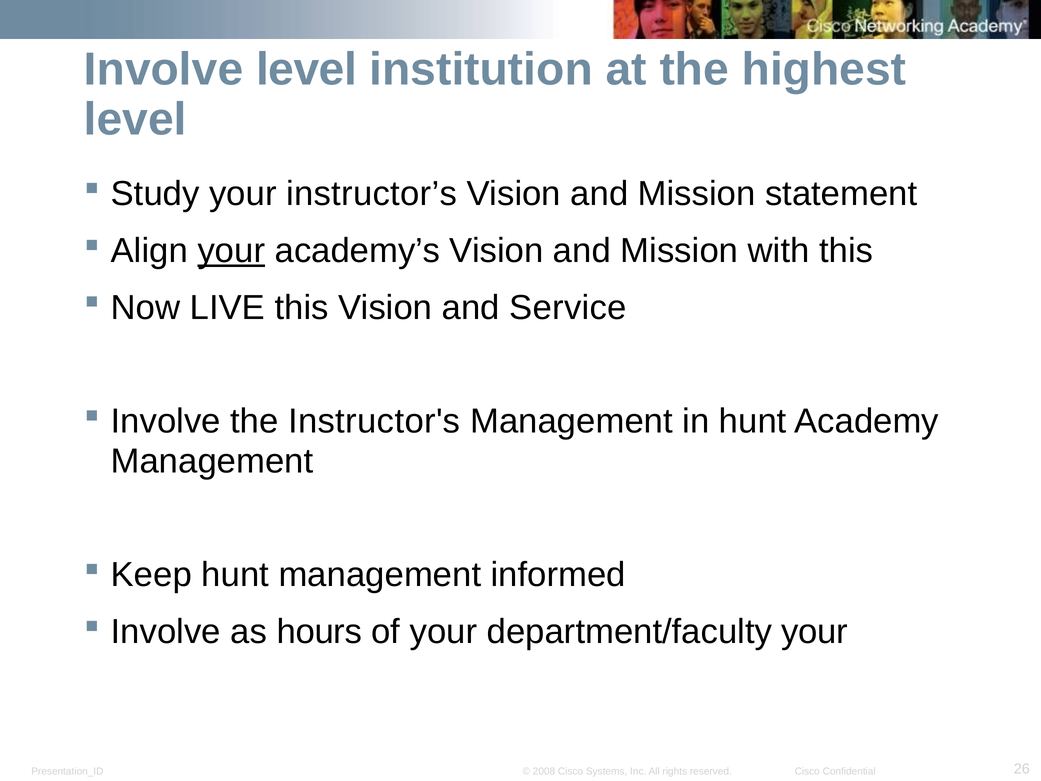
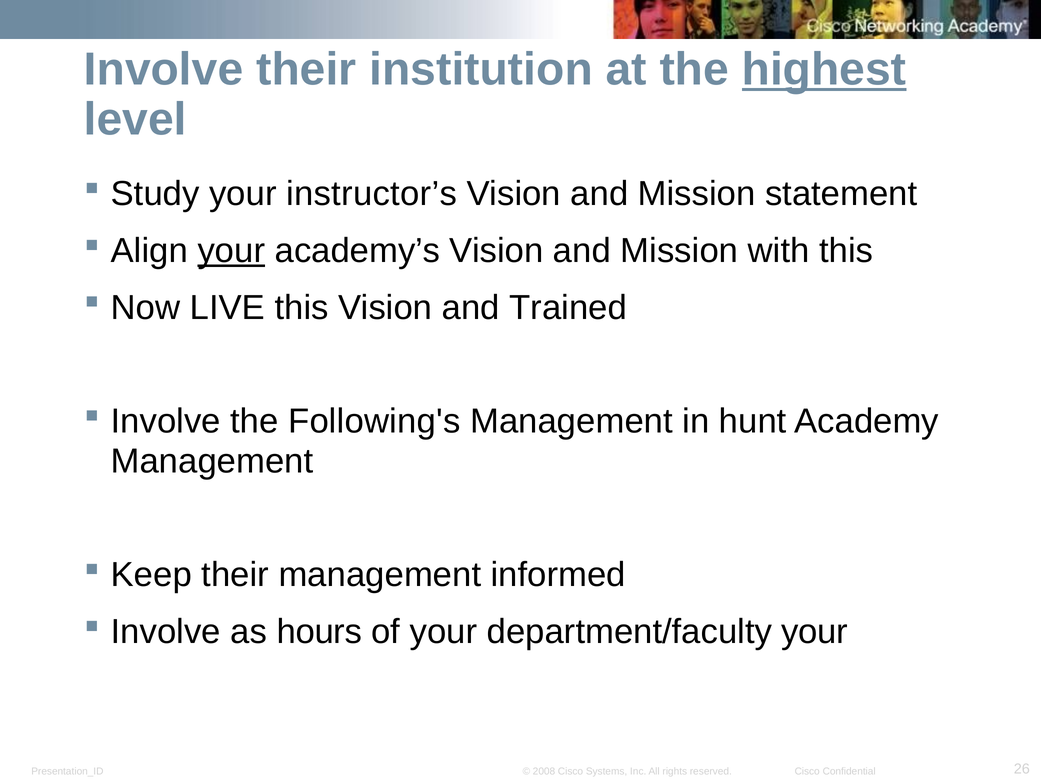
Involve level: level -> their
highest underline: none -> present
Service: Service -> Trained
Instructor's: Instructor's -> Following's
Keep hunt: hunt -> their
